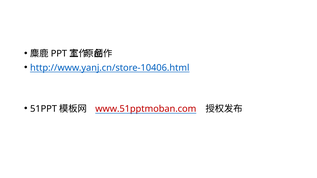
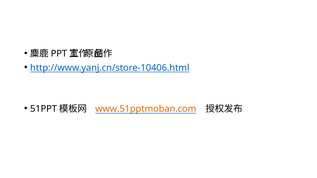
www.51pptmoban.com colour: red -> orange
